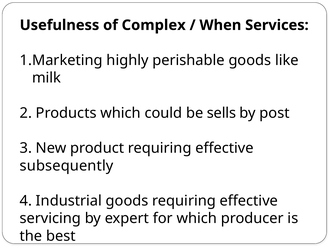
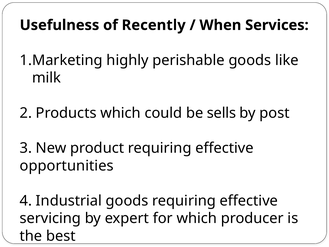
Complex: Complex -> Recently
subsequently: subsequently -> opportunities
